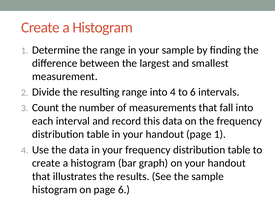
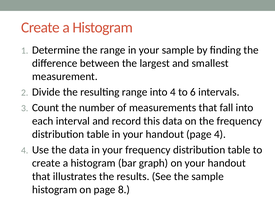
page 1: 1 -> 4
page 6: 6 -> 8
